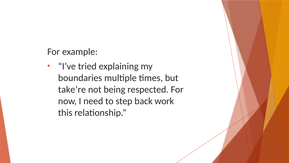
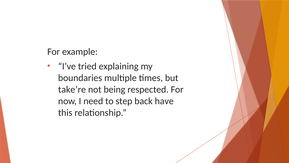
work: work -> have
